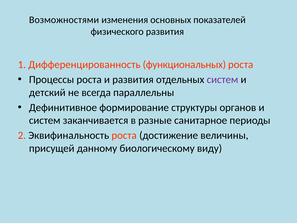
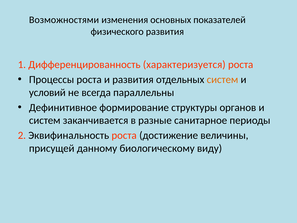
функциональных: функциональных -> характеризуется
систем at (222, 80) colour: purple -> orange
детский: детский -> условий
